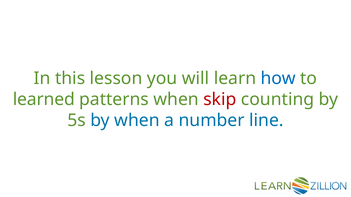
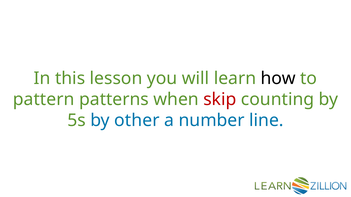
how colour: blue -> black
learned: learned -> pattern
by when: when -> other
